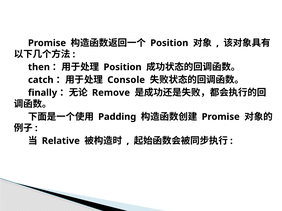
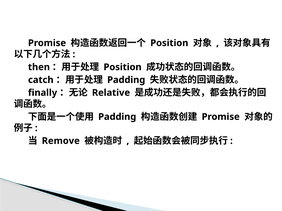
Console at (126, 80): Console -> Padding
Remove: Remove -> Relative
Relative: Relative -> Remove
